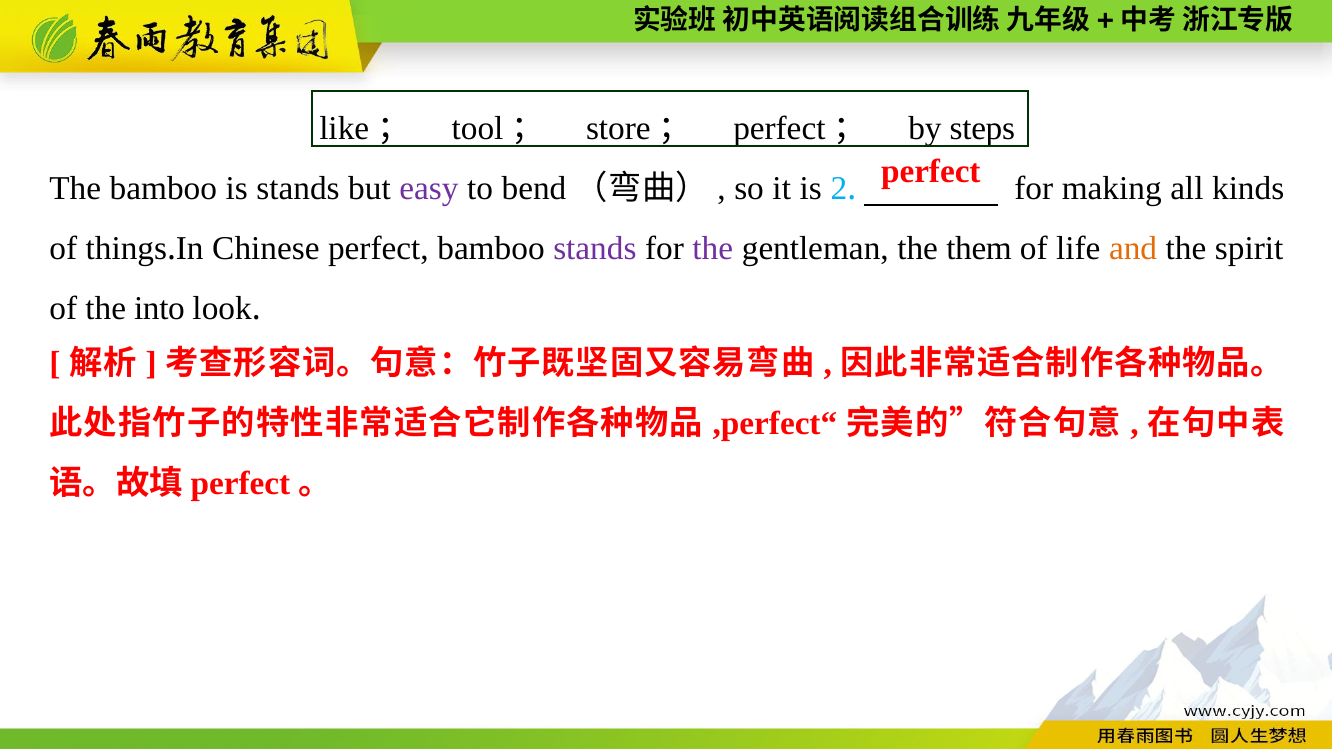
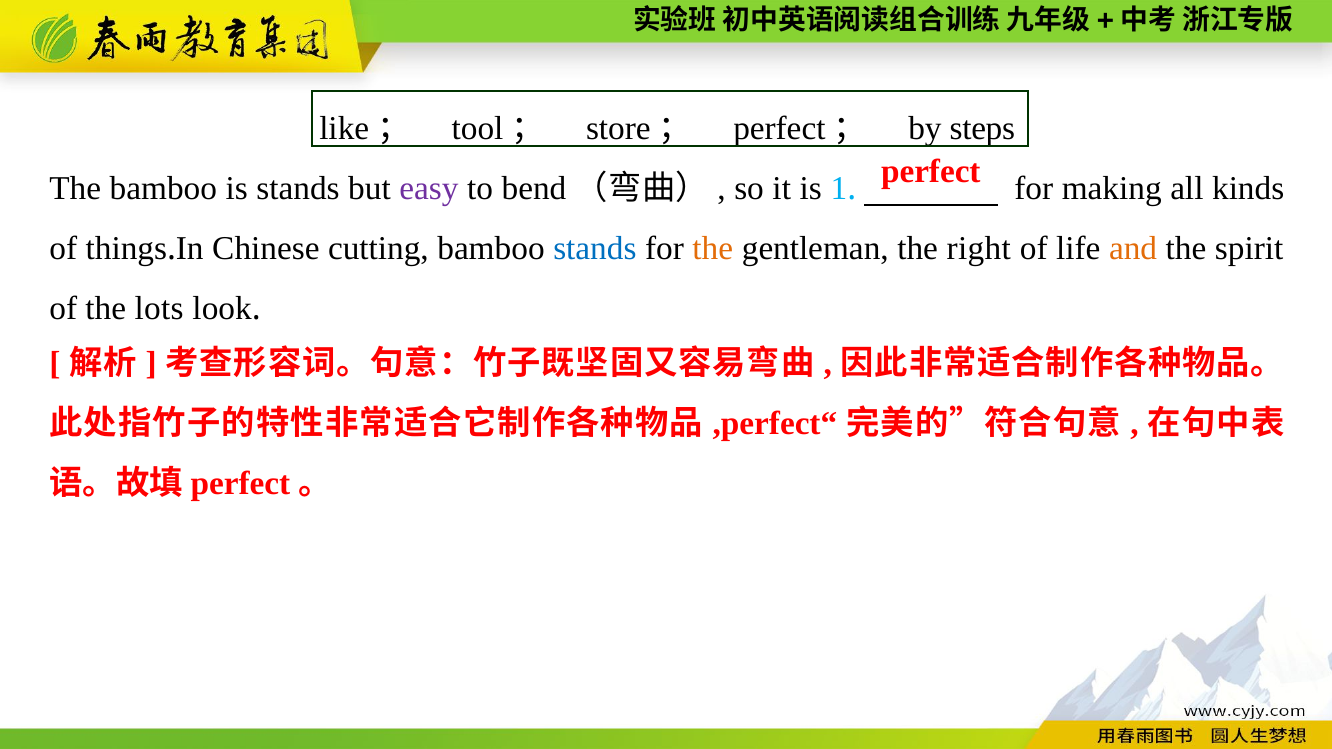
2: 2 -> 1
Chinese perfect: perfect -> cutting
stands at (595, 249) colour: purple -> blue
the at (713, 249) colour: purple -> orange
them: them -> right
into: into -> lots
